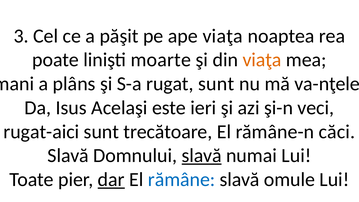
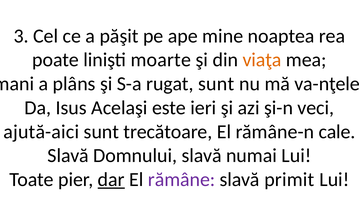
ape viaţa: viaţa -> mine
rugat-aici: rugat-aici -> ajută-aici
căci: căci -> cale
slavă at (202, 156) underline: present -> none
rămâne colour: blue -> purple
omule: omule -> primit
